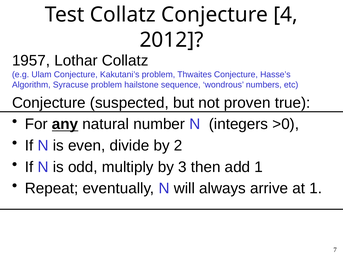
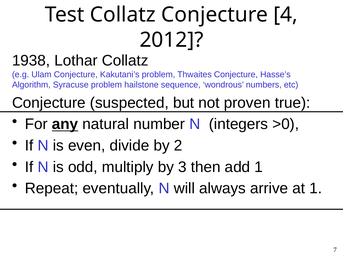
1957: 1957 -> 1938
